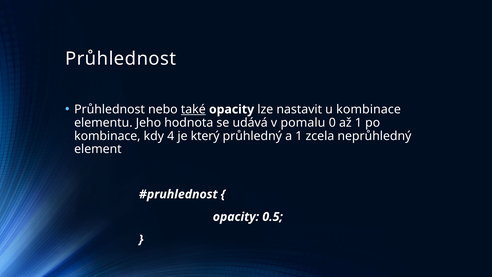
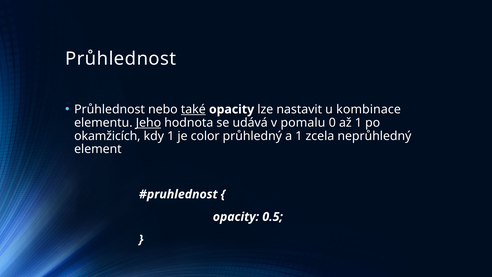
Jeho underline: none -> present
kombinace at (107, 136): kombinace -> okamžicích
kdy 4: 4 -> 1
který: který -> color
